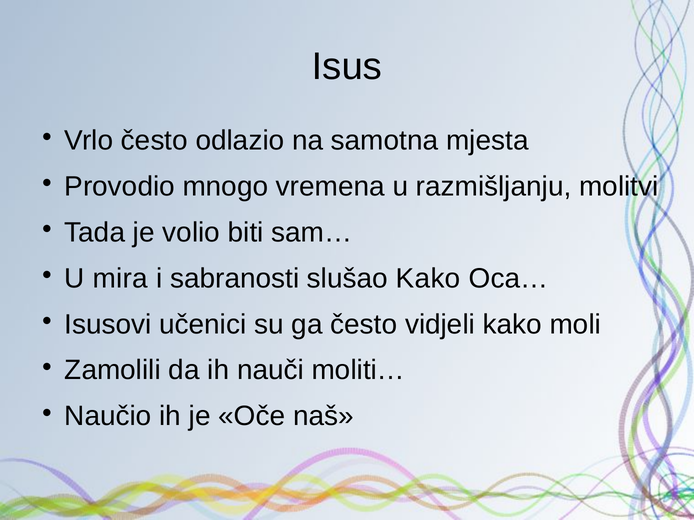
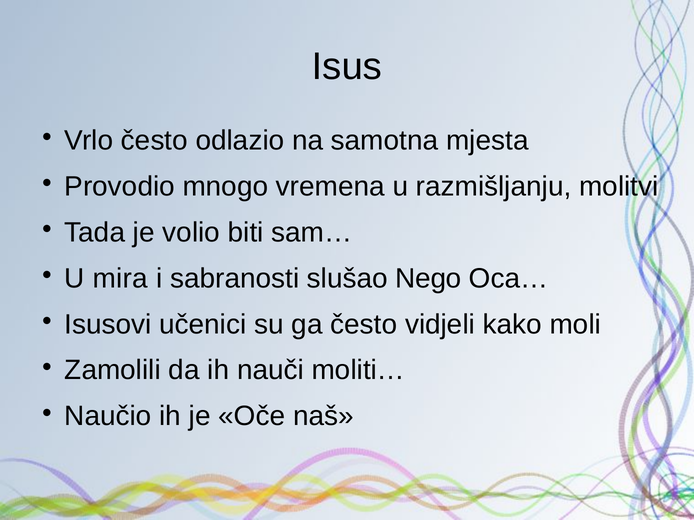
slušao Kako: Kako -> Nego
